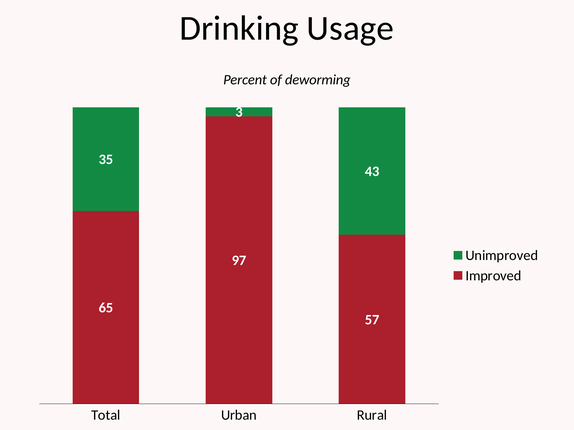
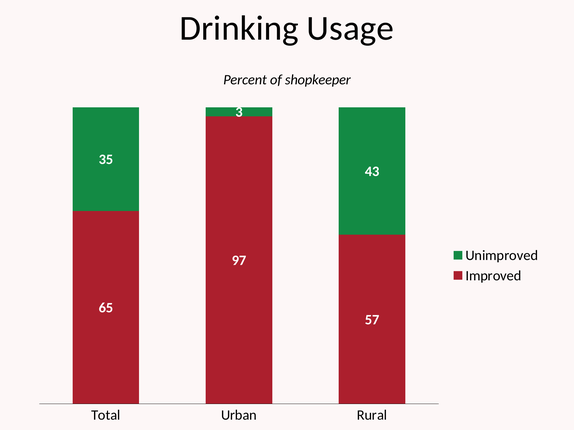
deworming: deworming -> shopkeeper
